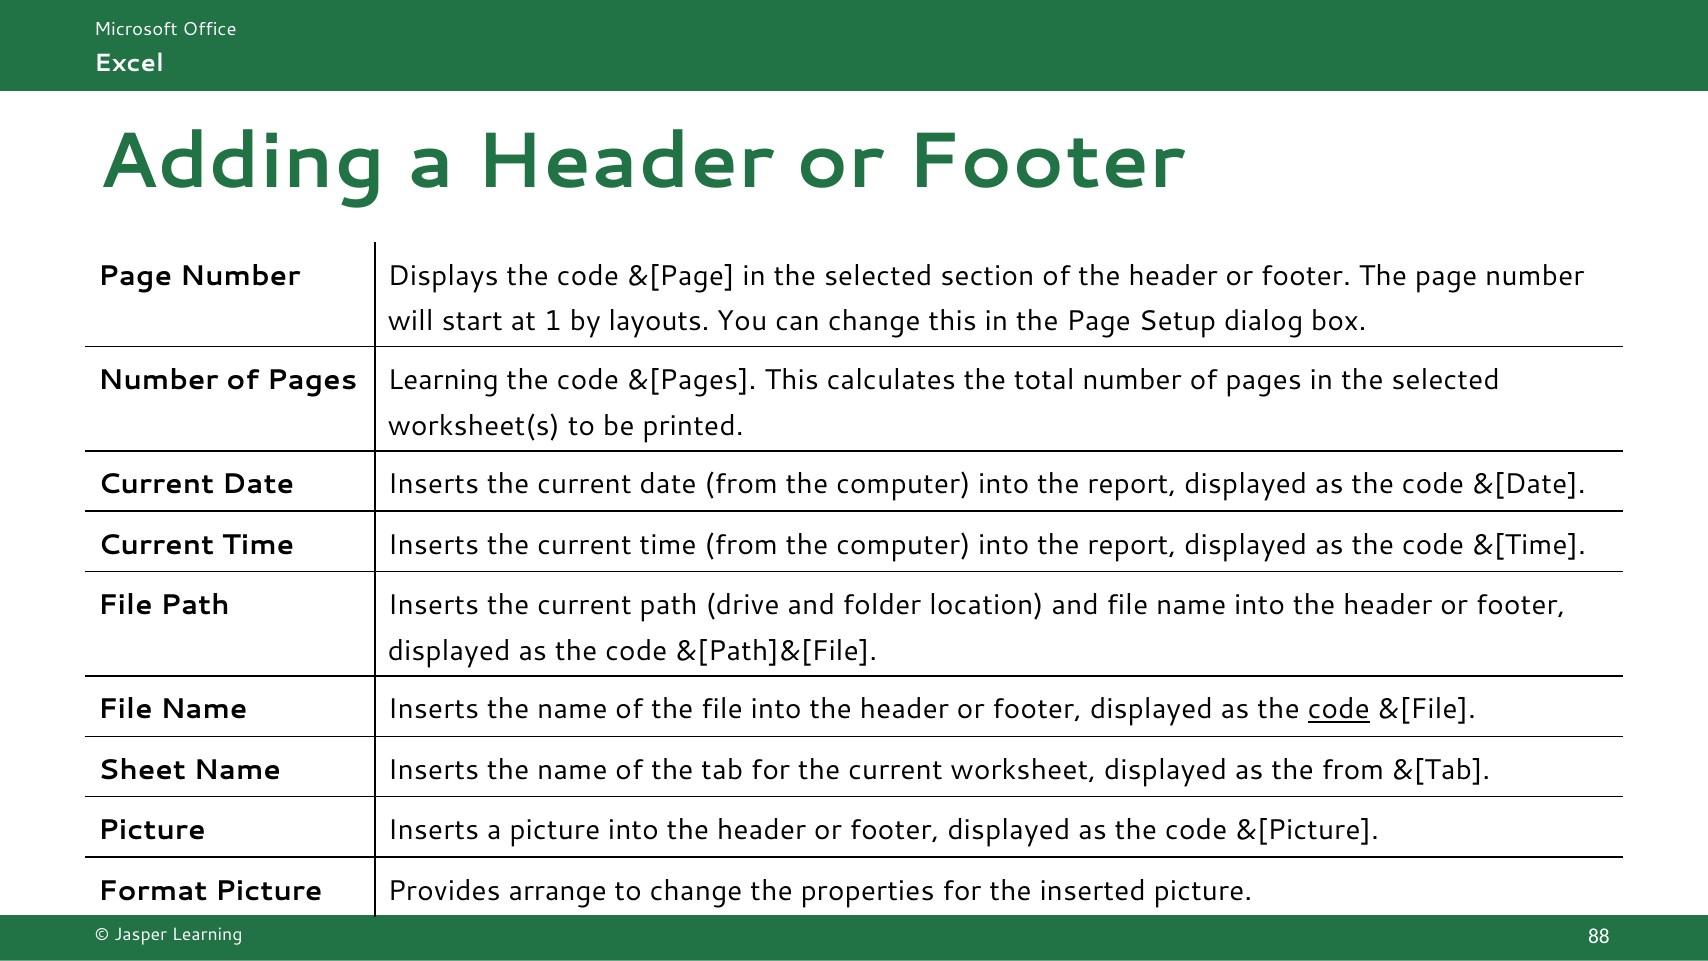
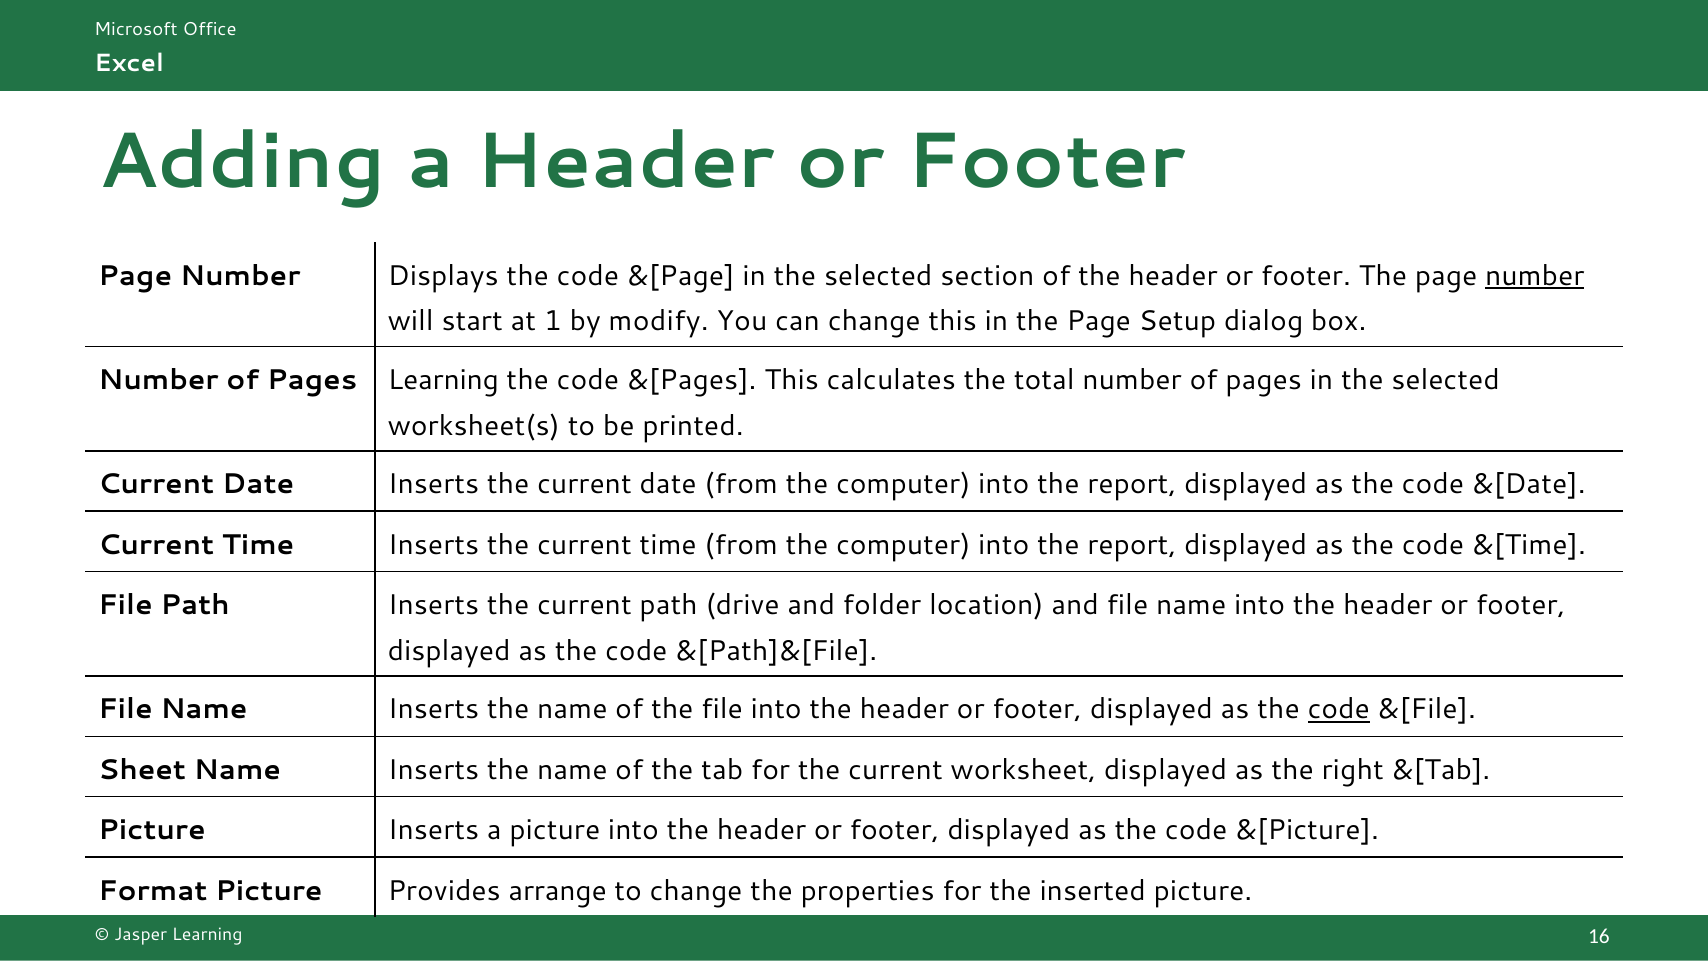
number at (1535, 276) underline: none -> present
layouts: layouts -> modify
the from: from -> right
88: 88 -> 16
